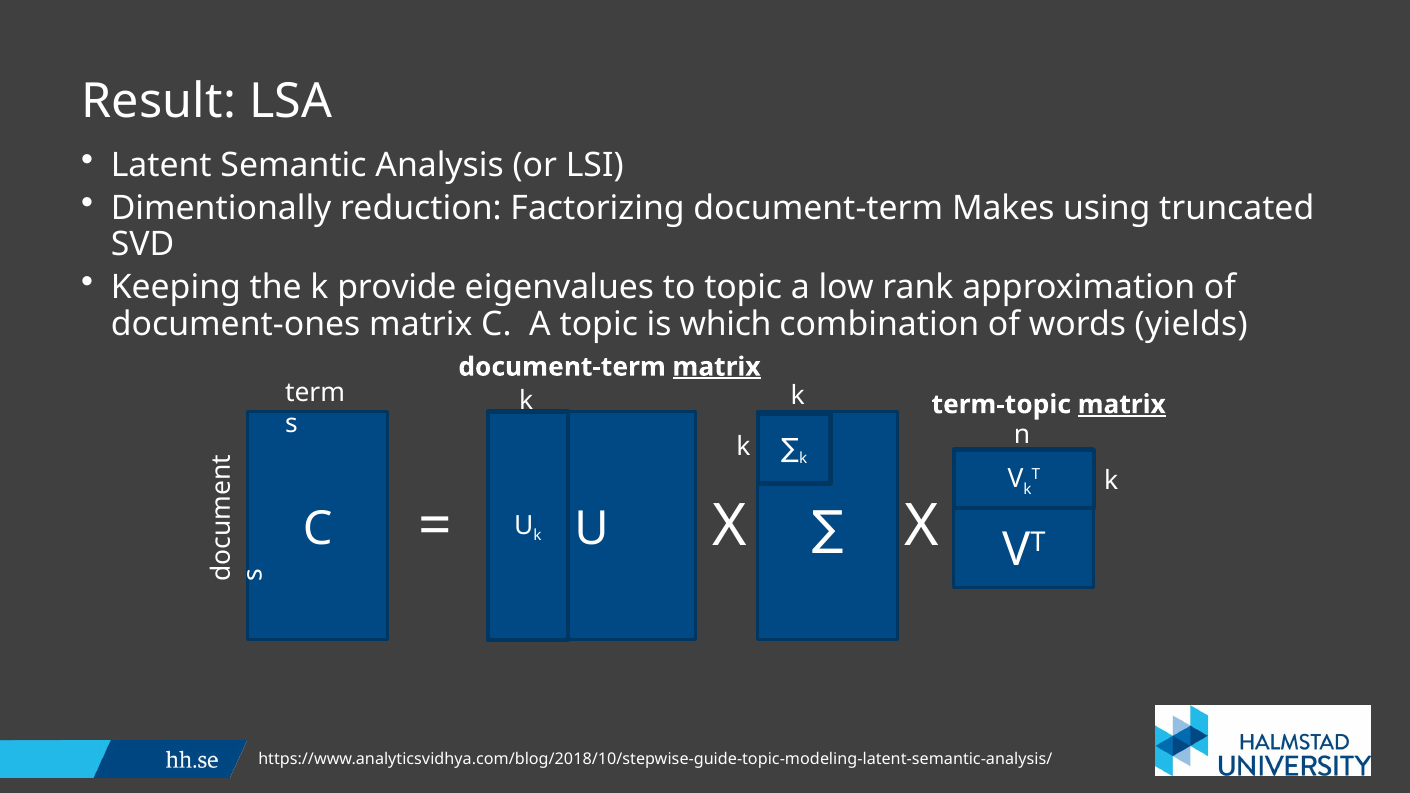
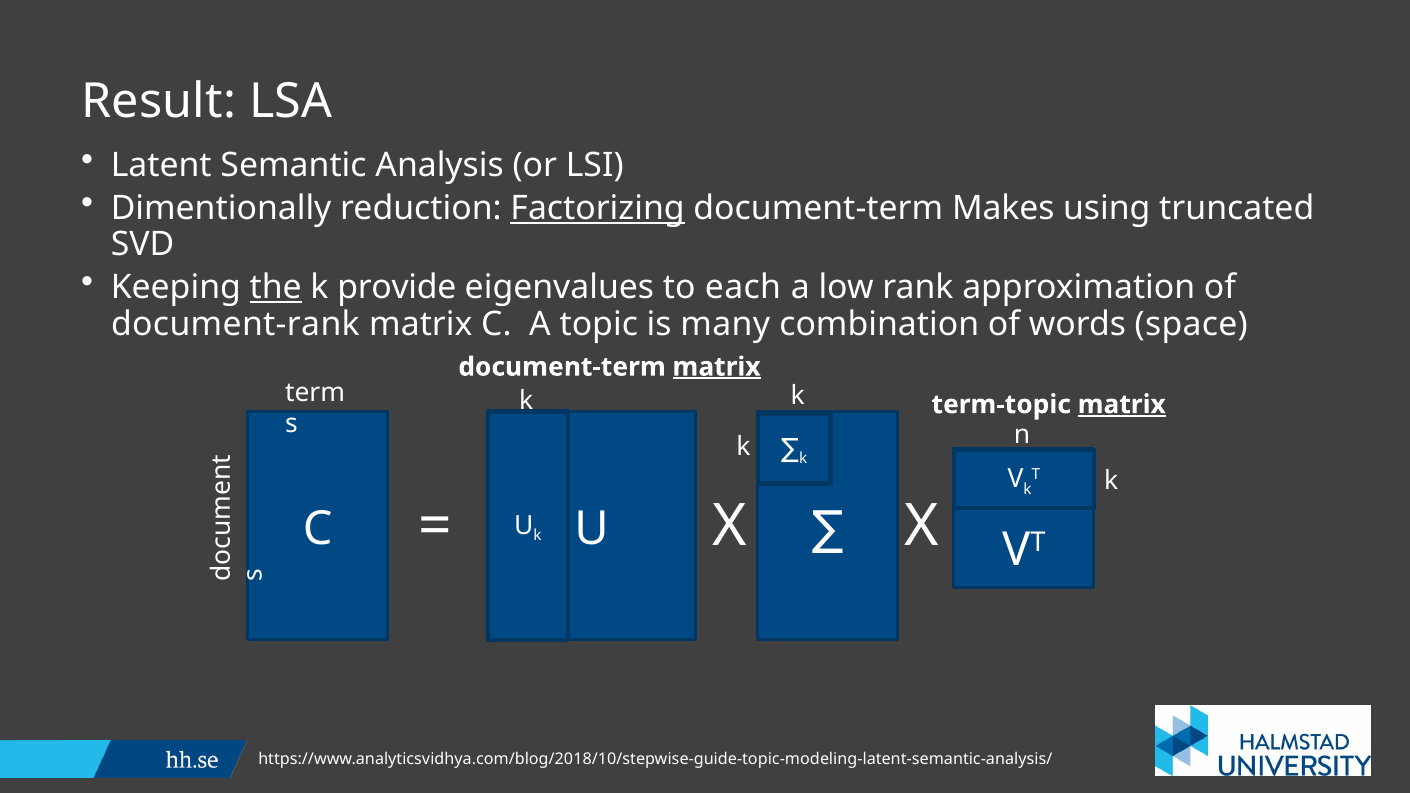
Factorizing underline: none -> present
the underline: none -> present
to topic: topic -> each
document-ones: document-ones -> document-rank
which: which -> many
yields: yields -> space
